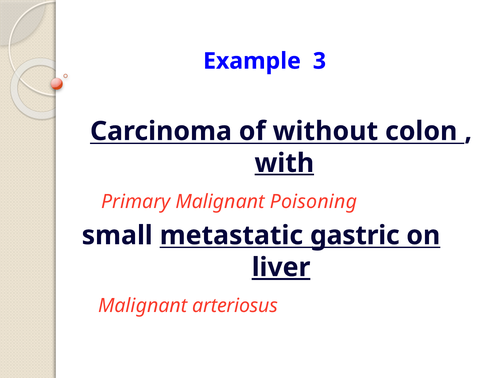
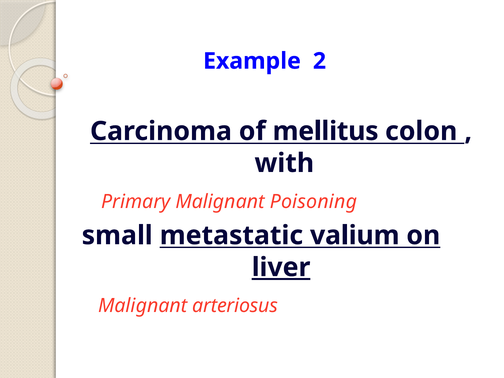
3: 3 -> 2
without: without -> mellitus
with underline: present -> none
gastric: gastric -> valium
